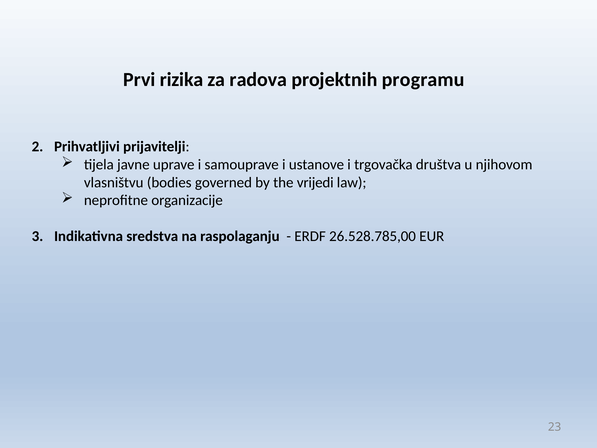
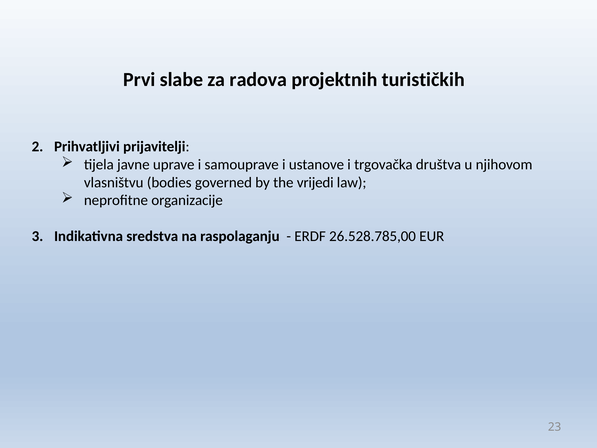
rizika: rizika -> slabe
programu: programu -> turističkih
